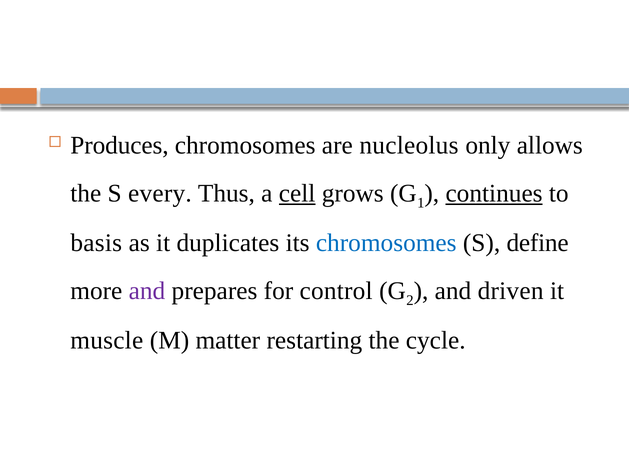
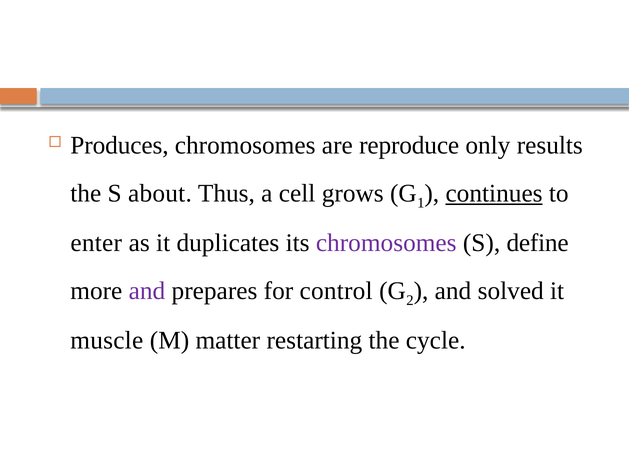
nucleolus: nucleolus -> reproduce
allows: allows -> results
every: every -> about
cell underline: present -> none
basis: basis -> enter
chromosomes at (386, 243) colour: blue -> purple
driven: driven -> solved
